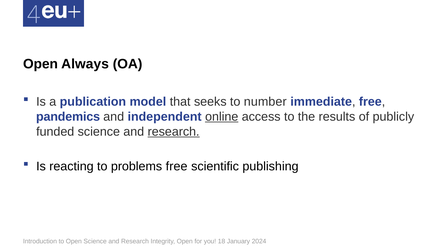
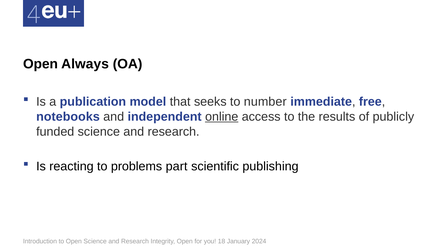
pandemics: pandemics -> notebooks
research at (174, 132) underline: present -> none
problems free: free -> part
